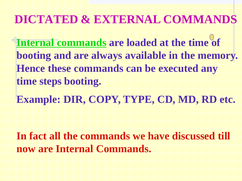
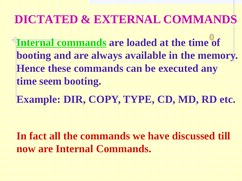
steps: steps -> seem
